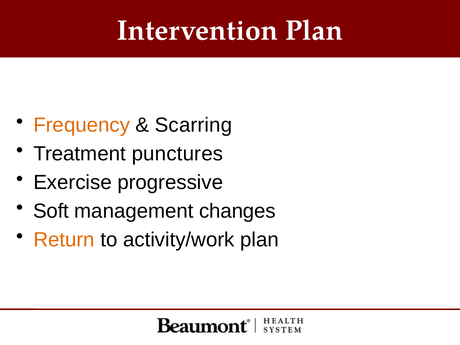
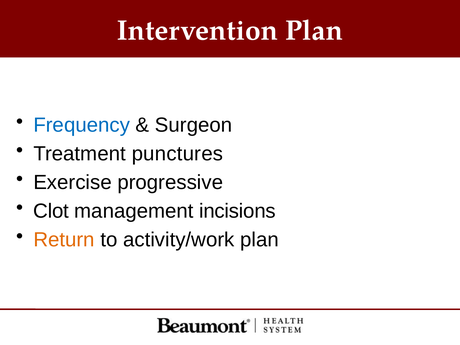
Frequency colour: orange -> blue
Scarring: Scarring -> Surgeon
Soft: Soft -> Clot
changes: changes -> incisions
